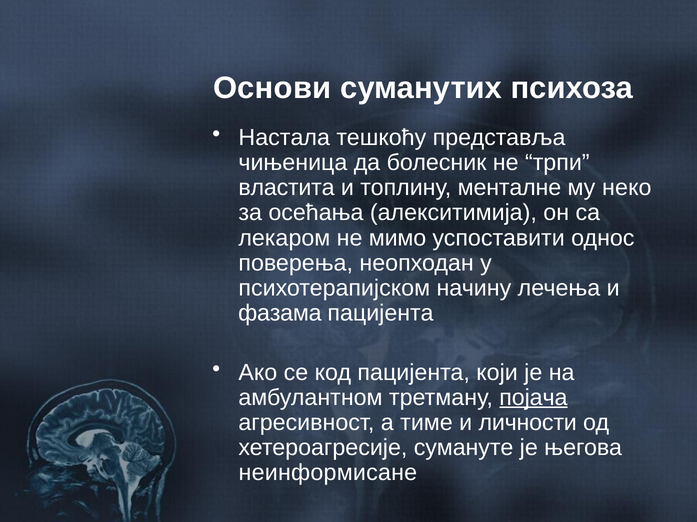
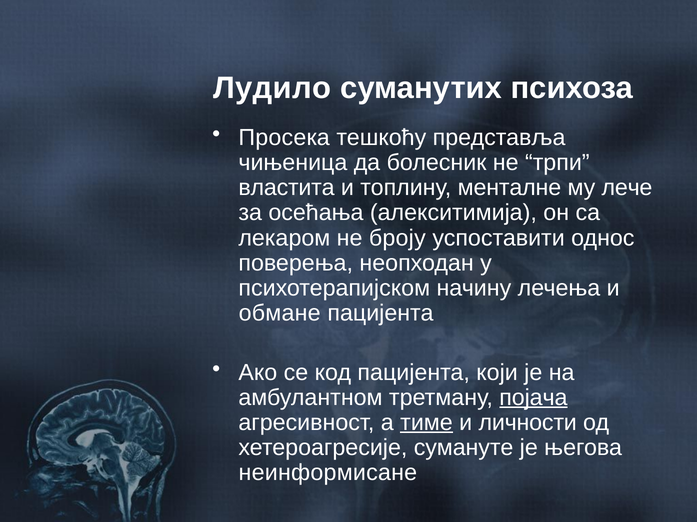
Основи: Основи -> Лудило
Настала: Настала -> Просека
неко: неко -> лече
мимо: мимо -> броју
фазама: фазама -> обмане
тиме underline: none -> present
